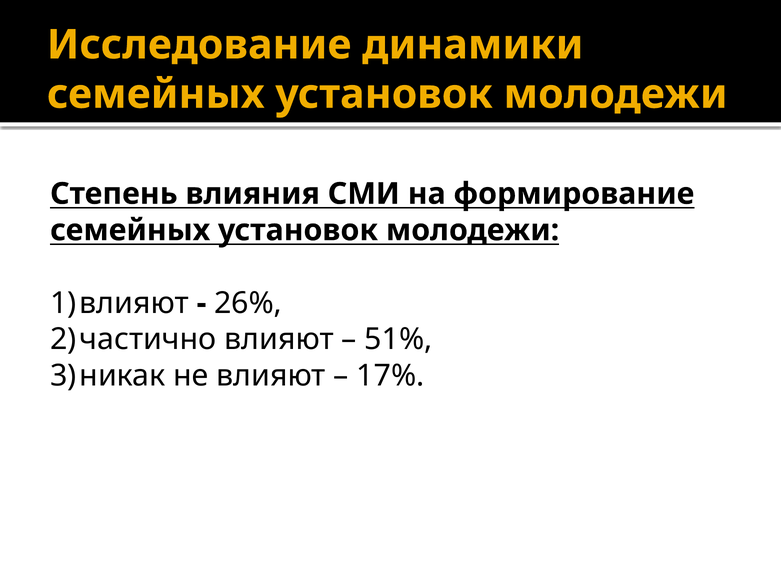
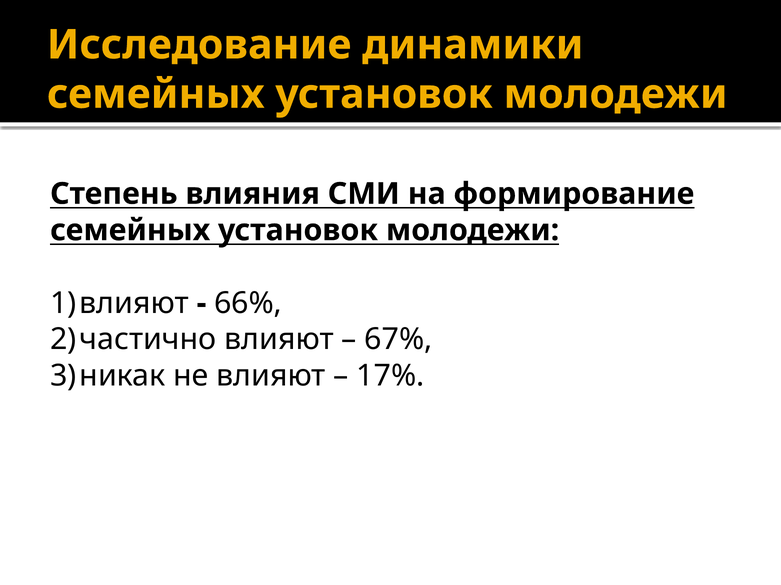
26%: 26% -> 66%
51%: 51% -> 67%
